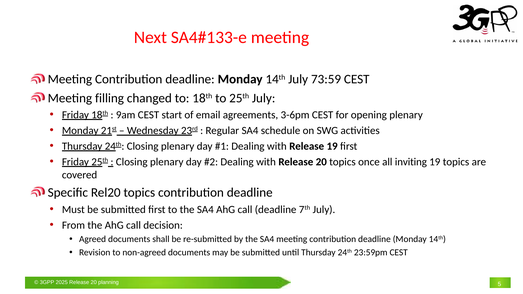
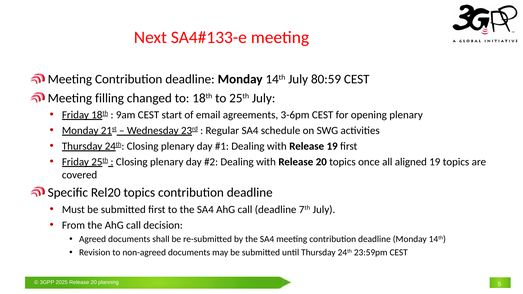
73:59: 73:59 -> 80:59
inviting: inviting -> aligned
